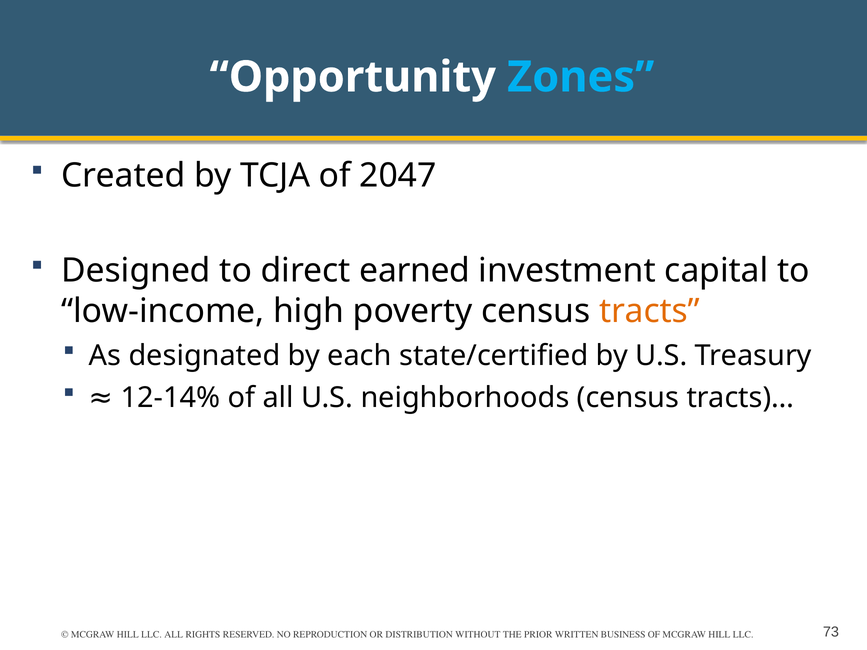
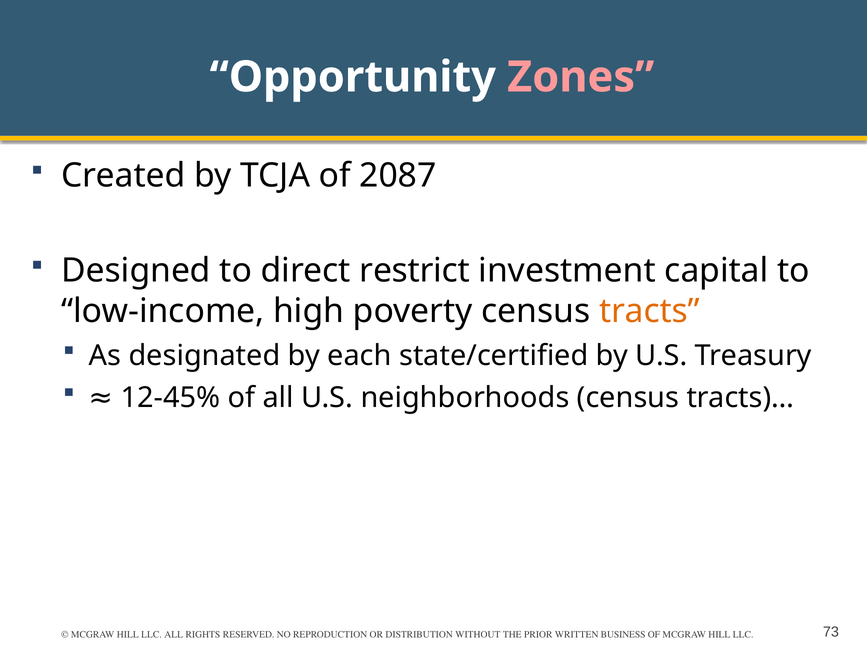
Zones colour: light blue -> pink
2047: 2047 -> 2087
earned: earned -> restrict
12-14%: 12-14% -> 12-45%
